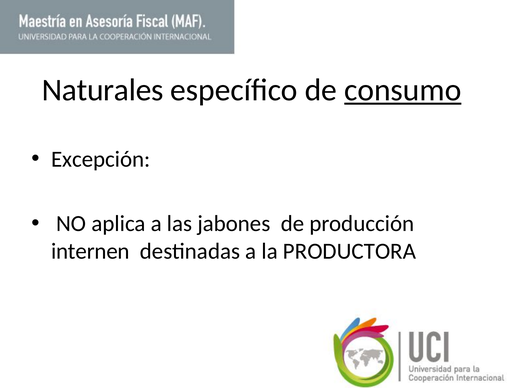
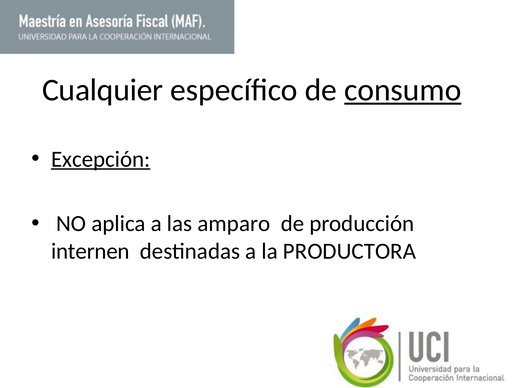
Naturales: Naturales -> Cualquier
Excepción underline: none -> present
jabones: jabones -> amparo
